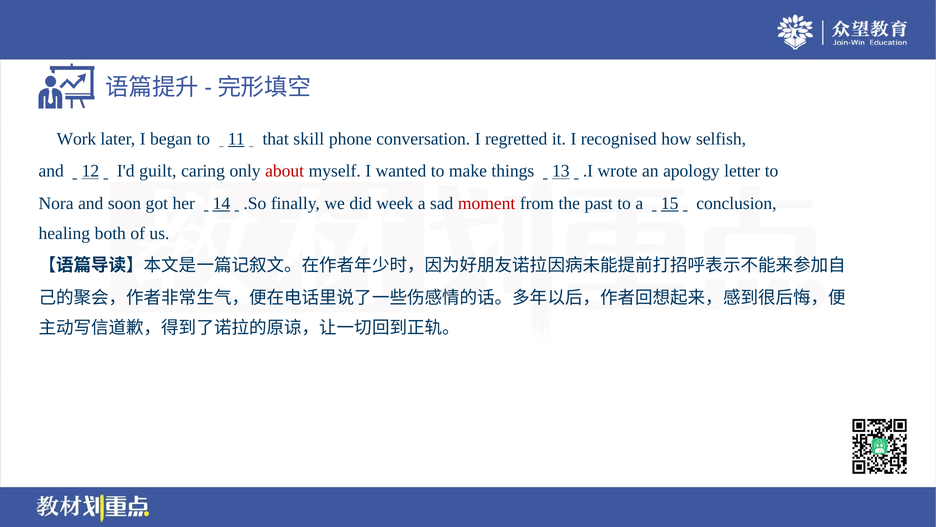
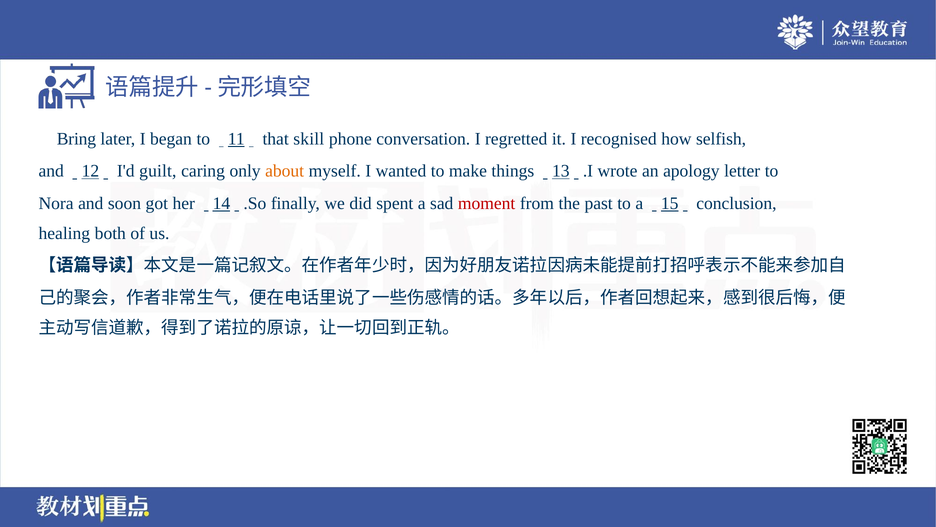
Work: Work -> Bring
about colour: red -> orange
week: week -> spent
